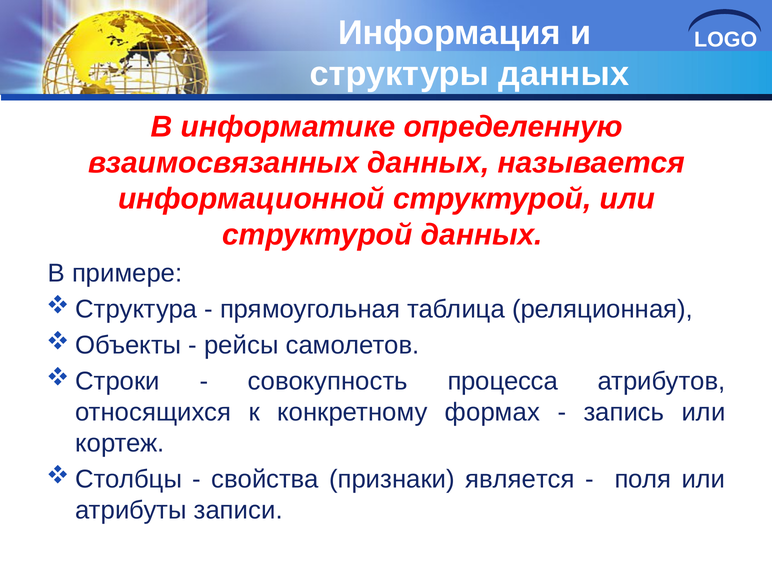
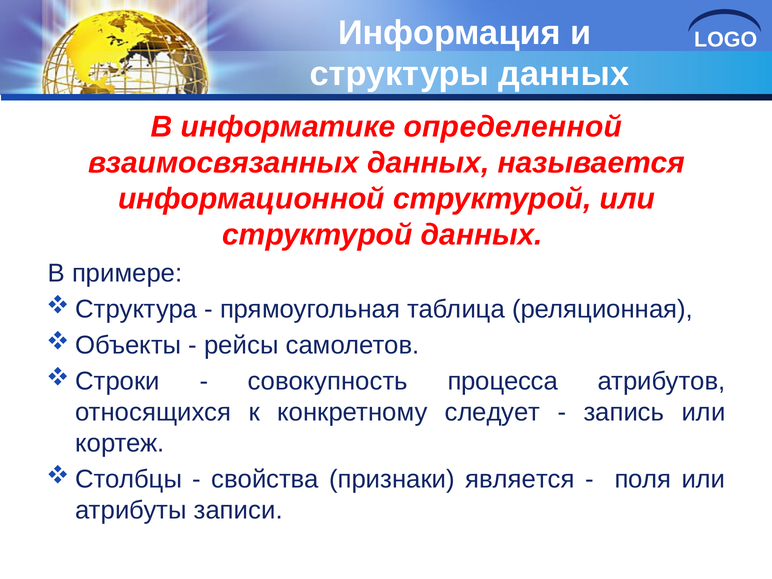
определенную: определенную -> определенной
формах: формах -> следует
